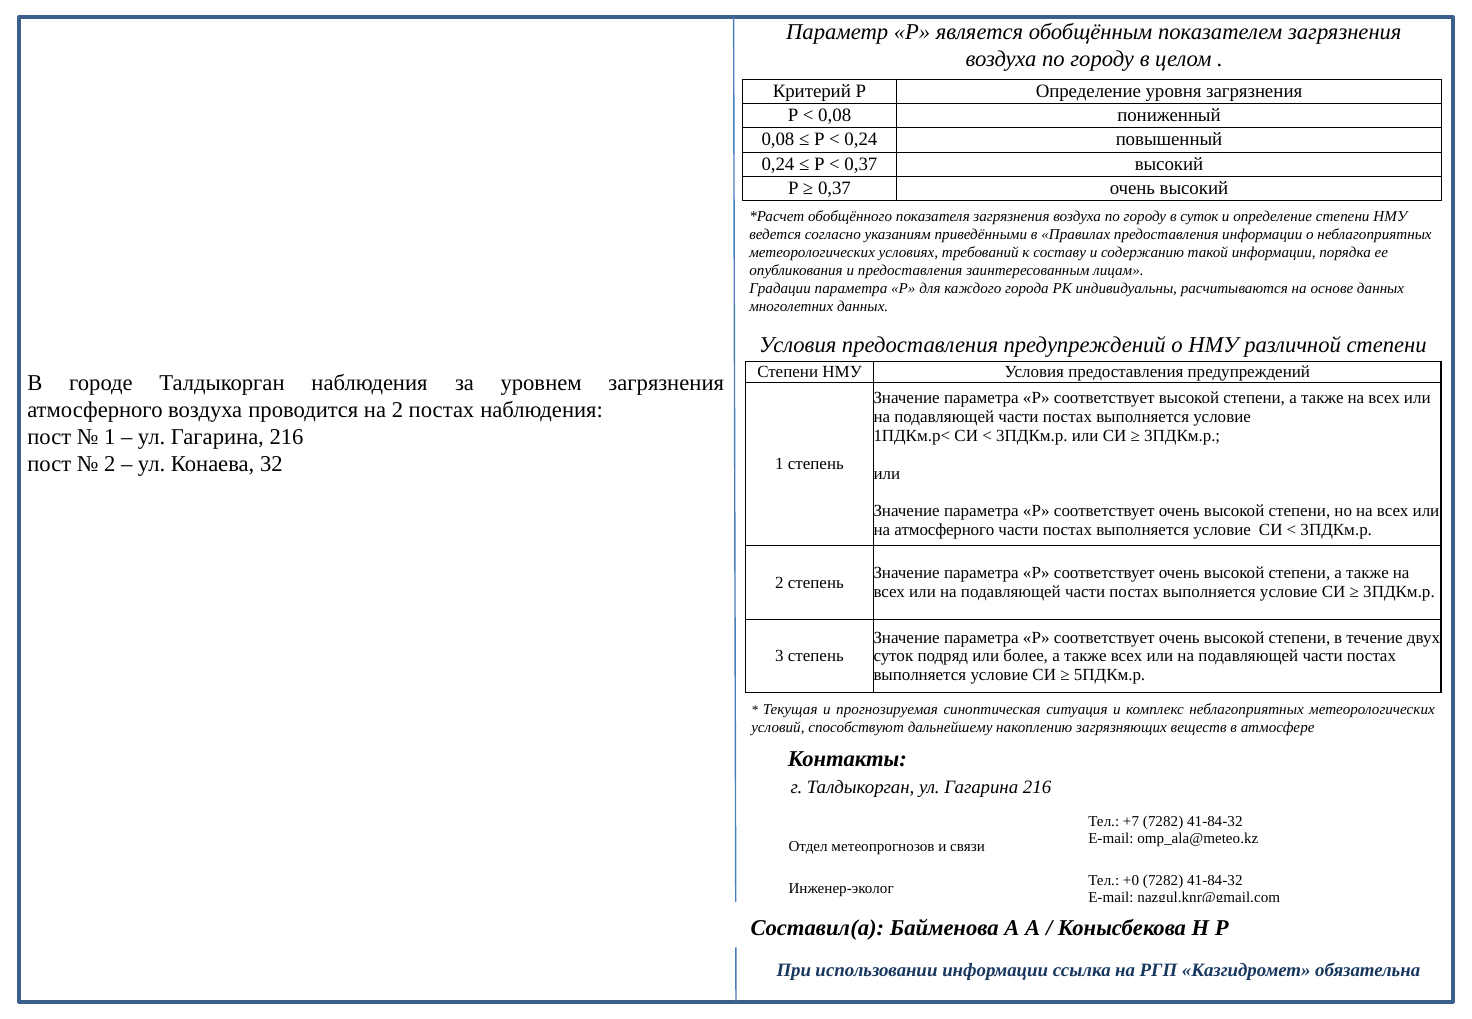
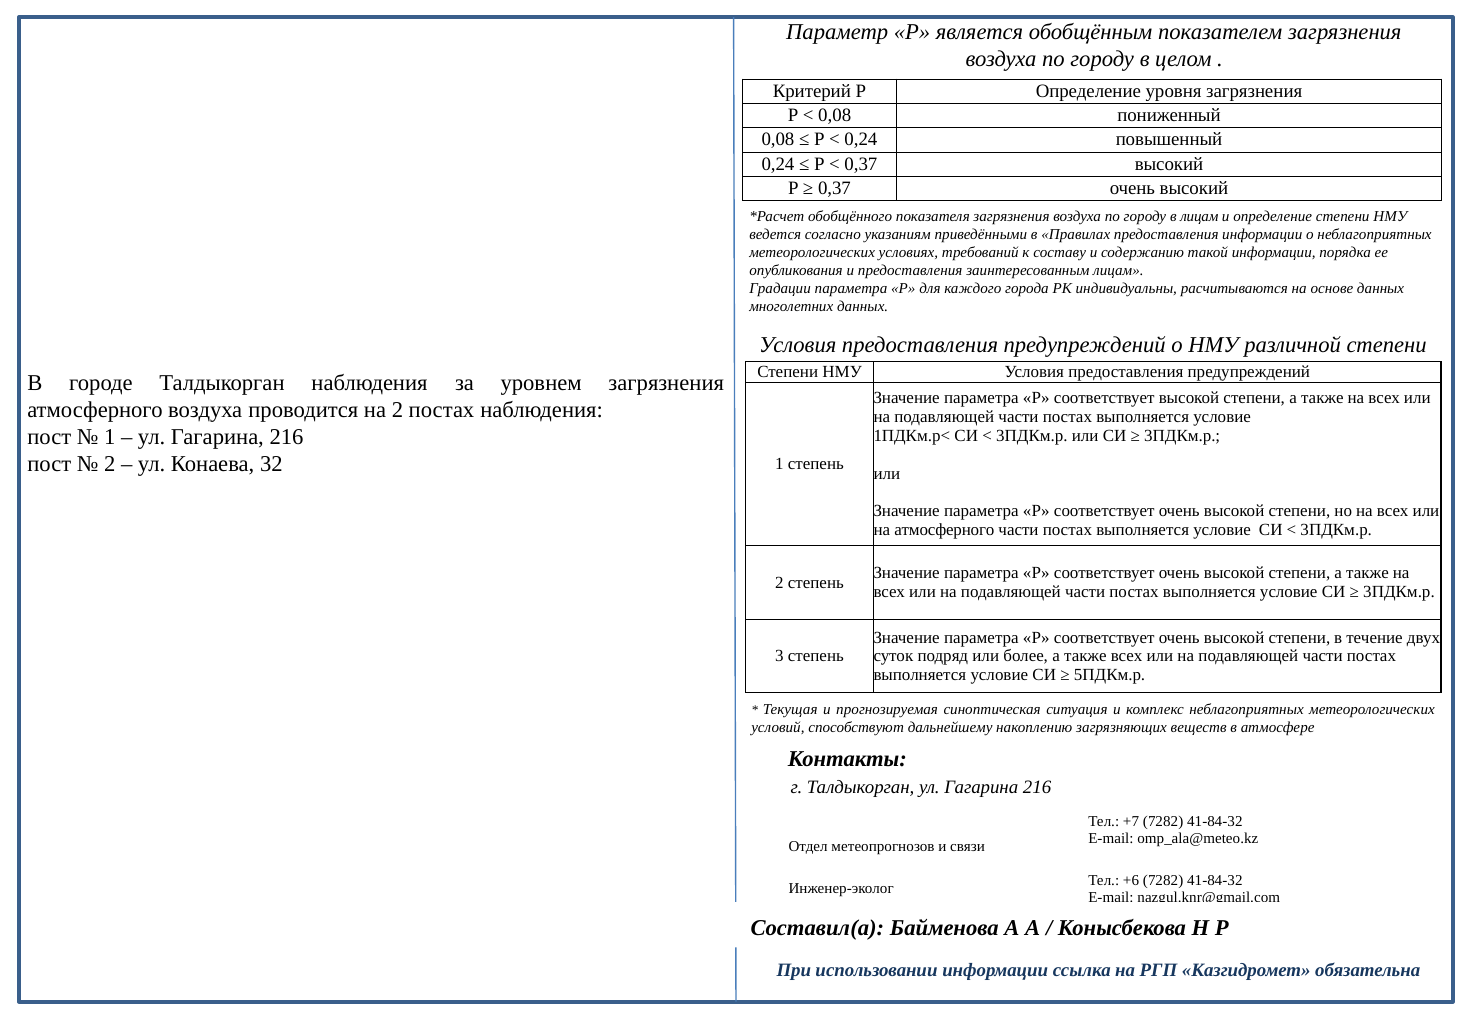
в суток: суток -> лицам
+0: +0 -> +6
